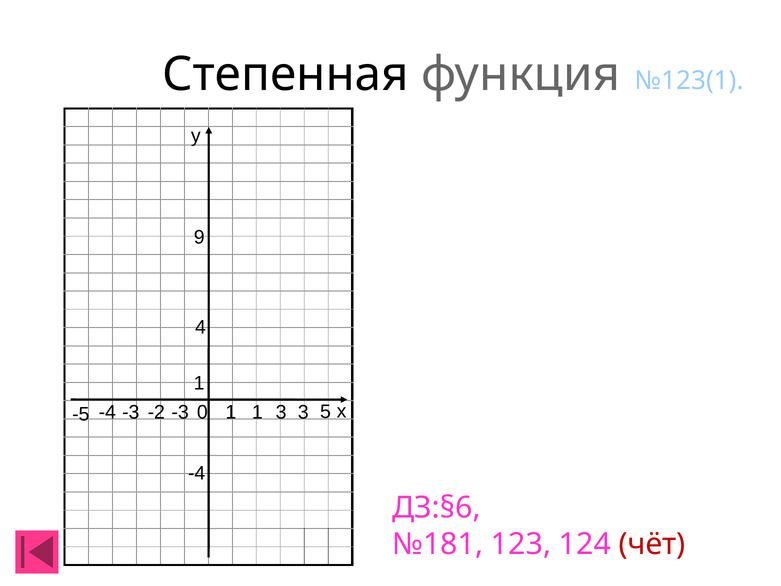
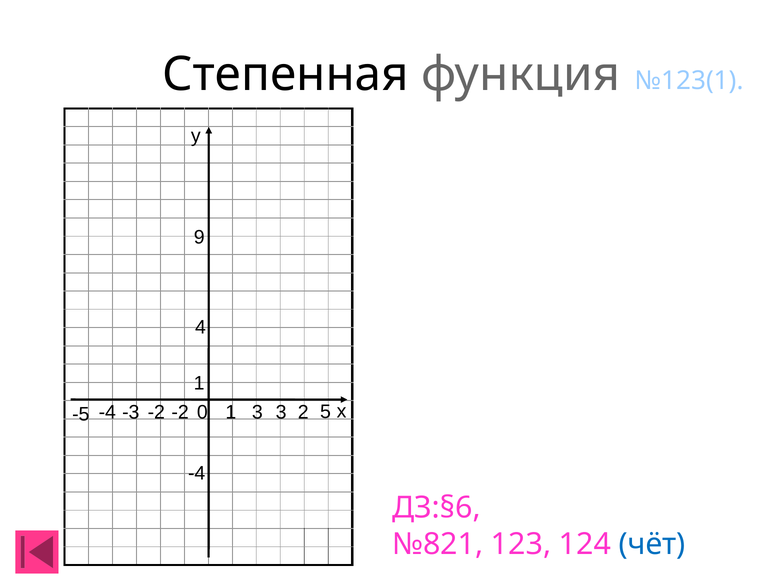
-3 -3: -3 -> -2
1 1: 1 -> 3
3 3: 3 -> 2
№181: №181 -> №821
чёт colour: red -> blue
